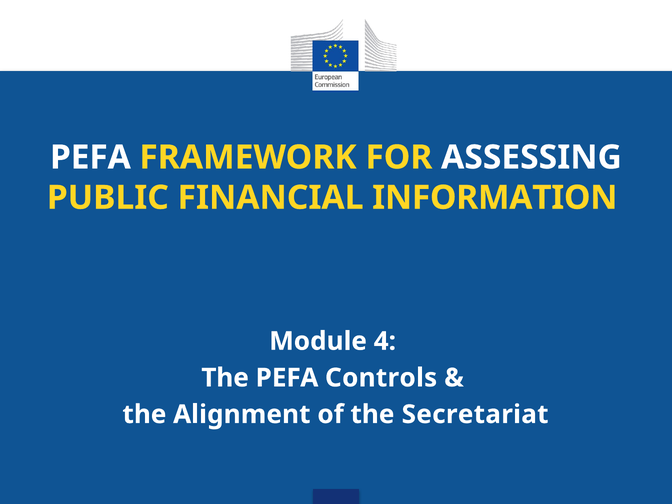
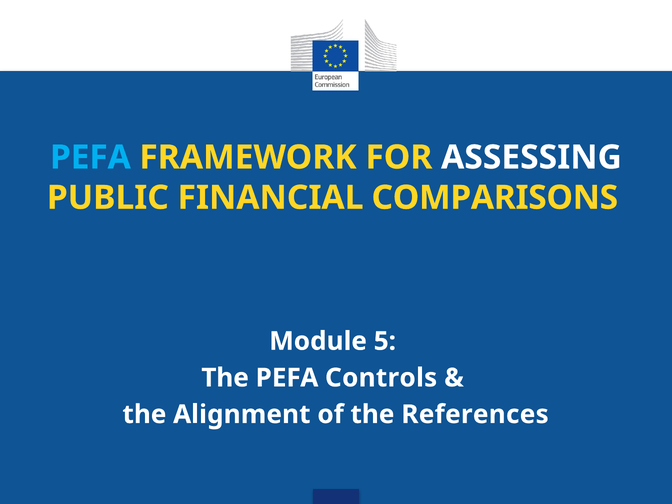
PEFA at (90, 157) colour: white -> light blue
INFORMATION: INFORMATION -> COMPARISONS
4: 4 -> 5
Secretariat: Secretariat -> References
